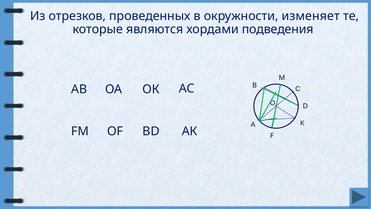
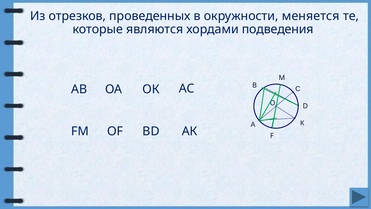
изменяет: изменяет -> меняется
